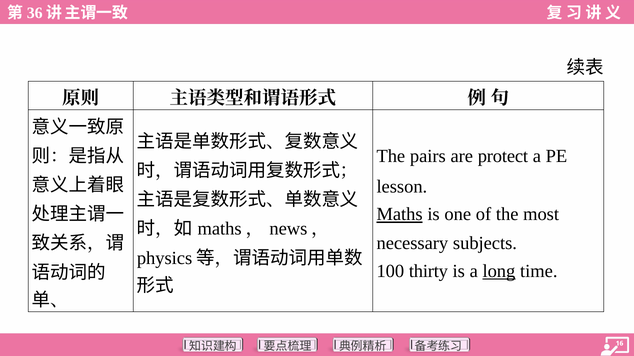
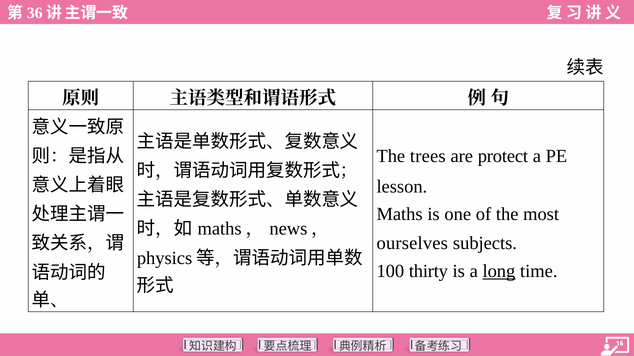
pairs: pairs -> trees
Maths underline: present -> none
necessary: necessary -> ourselves
